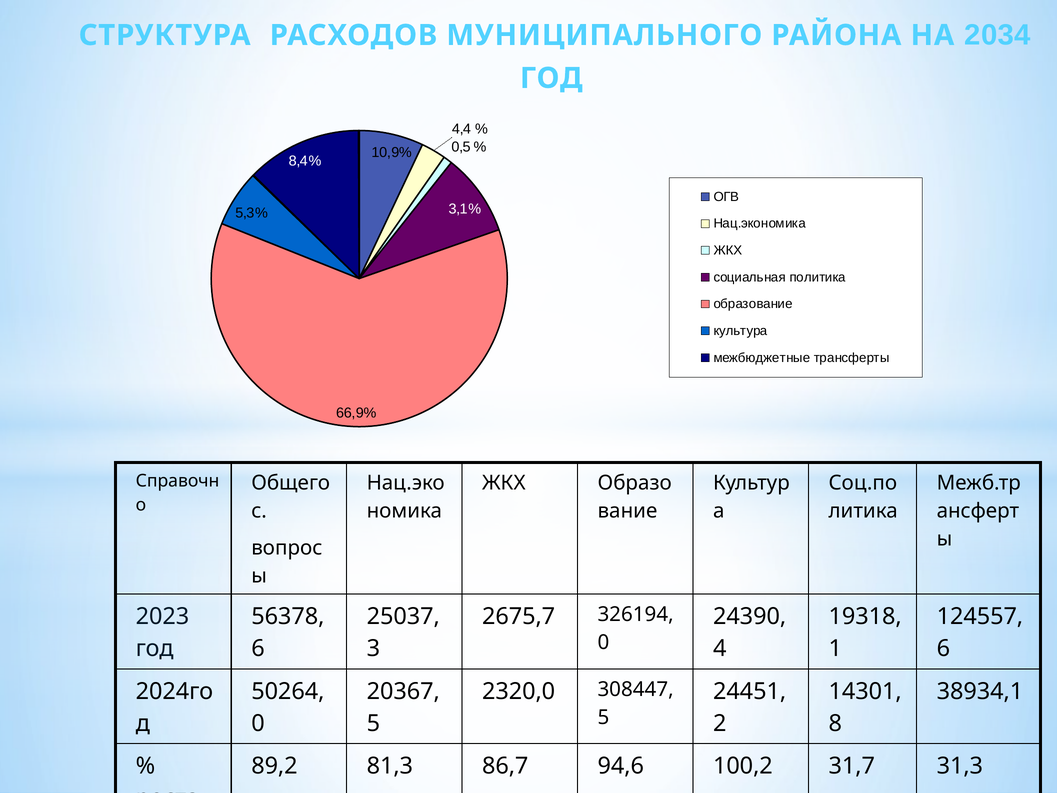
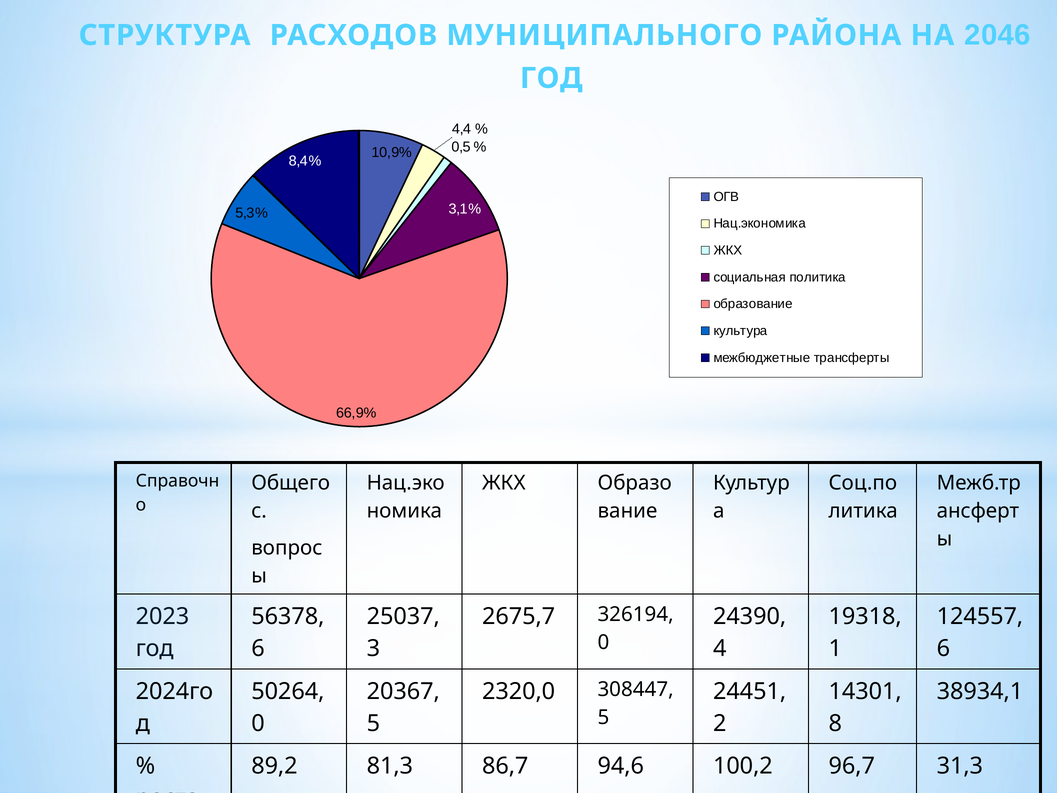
2034: 2034 -> 2046
31,7: 31,7 -> 96,7
